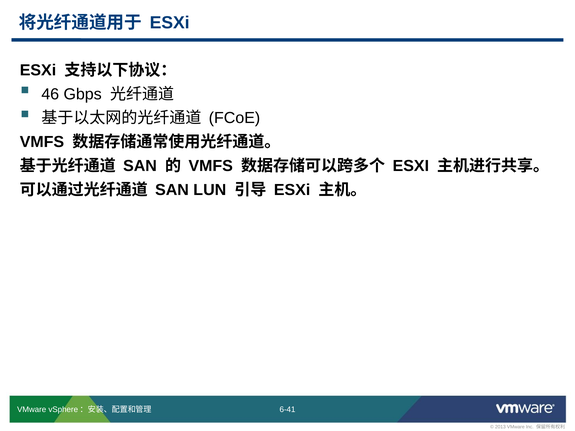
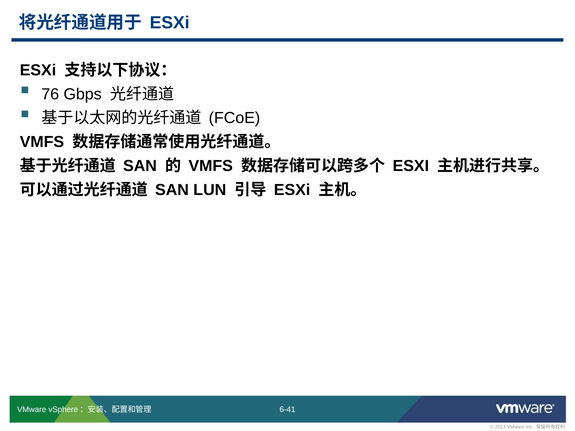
46: 46 -> 76
